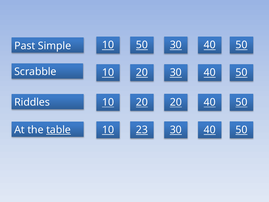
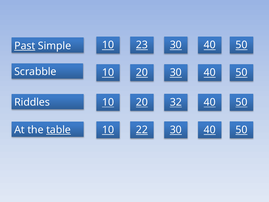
Past underline: none -> present
10 50: 50 -> 23
20 20: 20 -> 32
23: 23 -> 22
